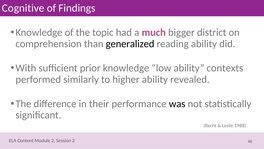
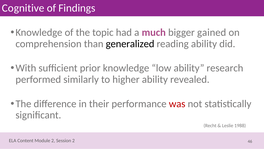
district: district -> gained
contexts: contexts -> research
was colour: black -> red
